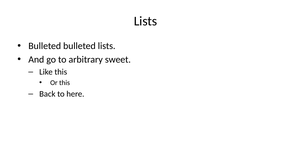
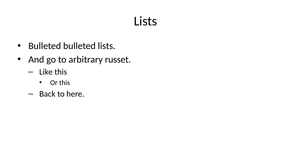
sweet: sweet -> russet
